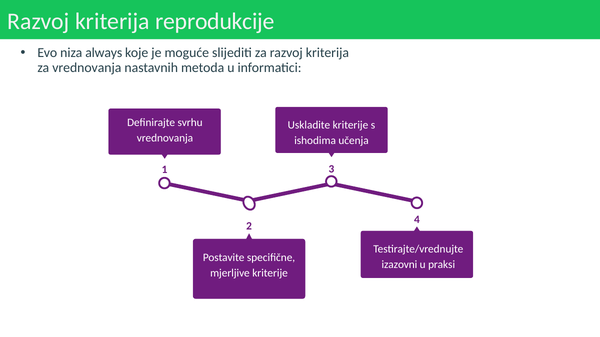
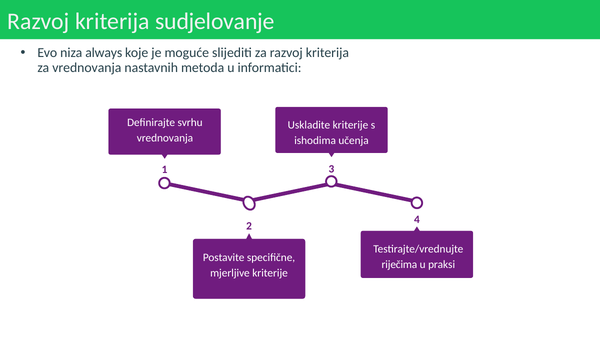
reprodukcije: reprodukcije -> sudjelovanje
izazovni: izazovni -> riječima
